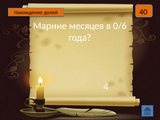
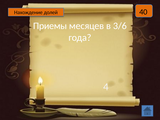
Марине: Марине -> Приемы
0/6: 0/6 -> 3/6
